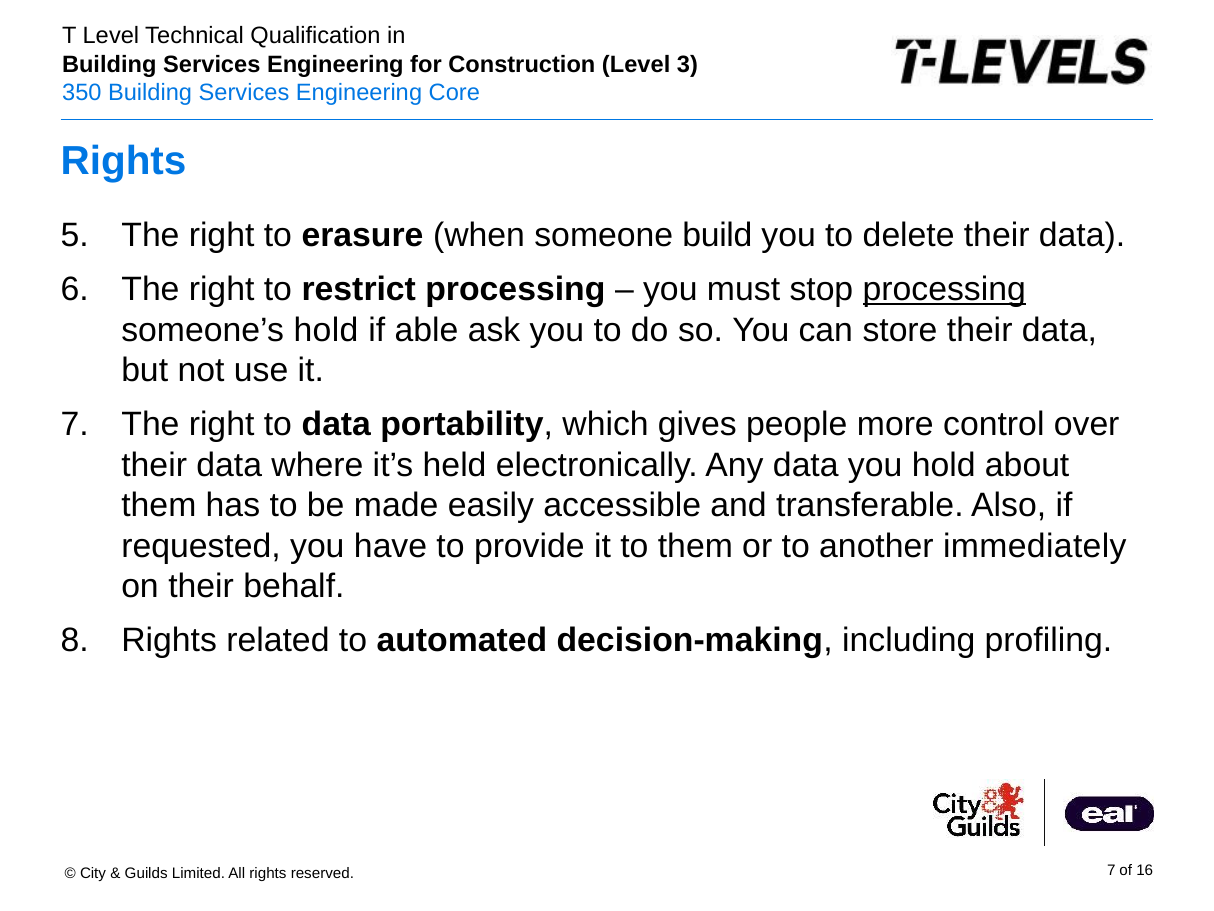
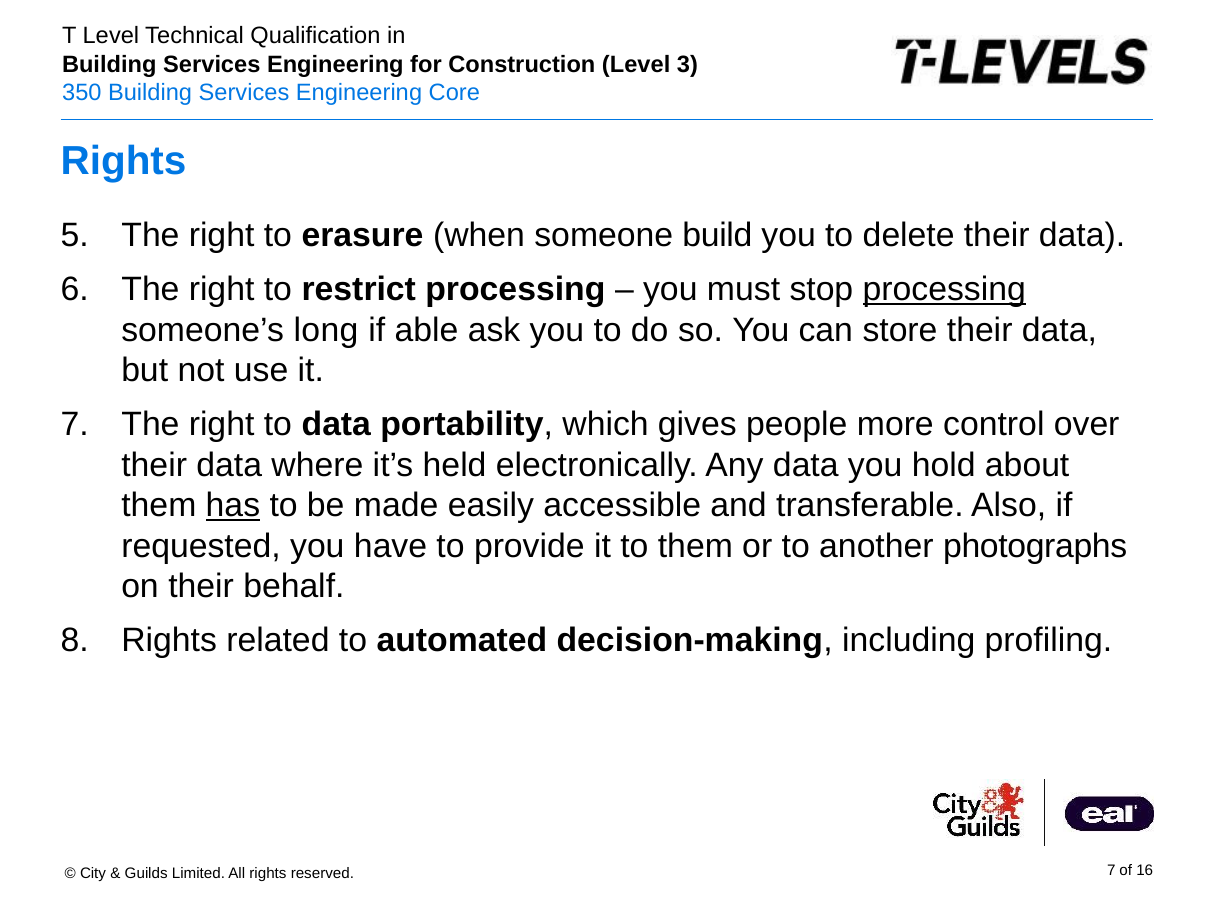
someone’s hold: hold -> long
has underline: none -> present
immediately: immediately -> photographs
